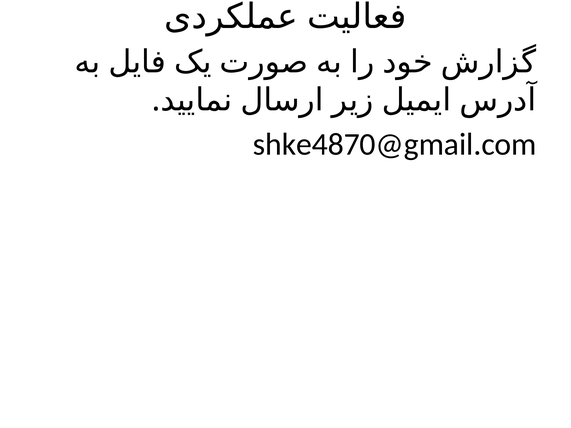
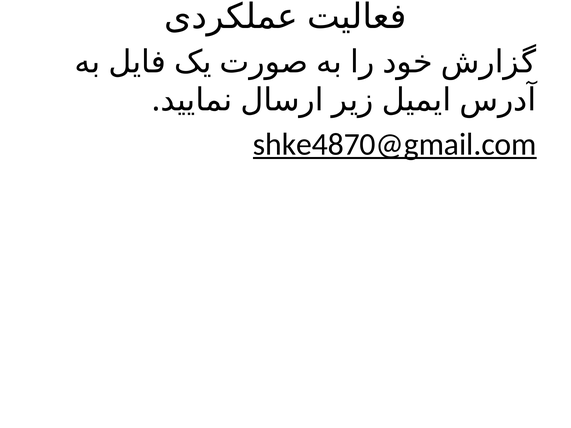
shke4870@gmail.com underline: none -> present
